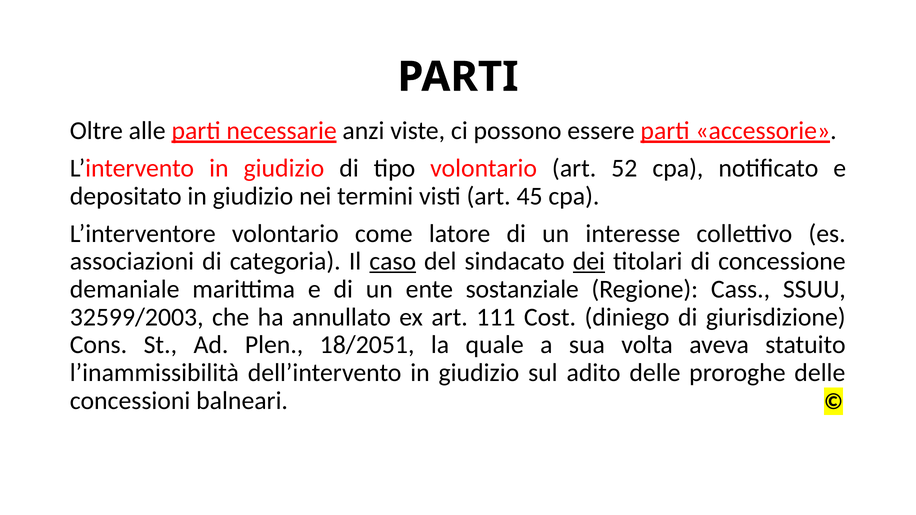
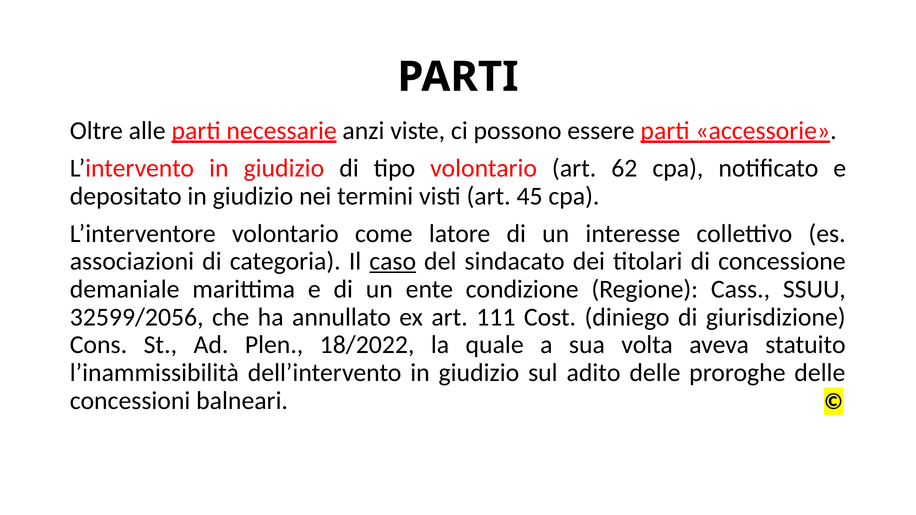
52: 52 -> 62
dei underline: present -> none
sostanziale: sostanziale -> condizione
32599/2003: 32599/2003 -> 32599/2056
18/2051: 18/2051 -> 18/2022
